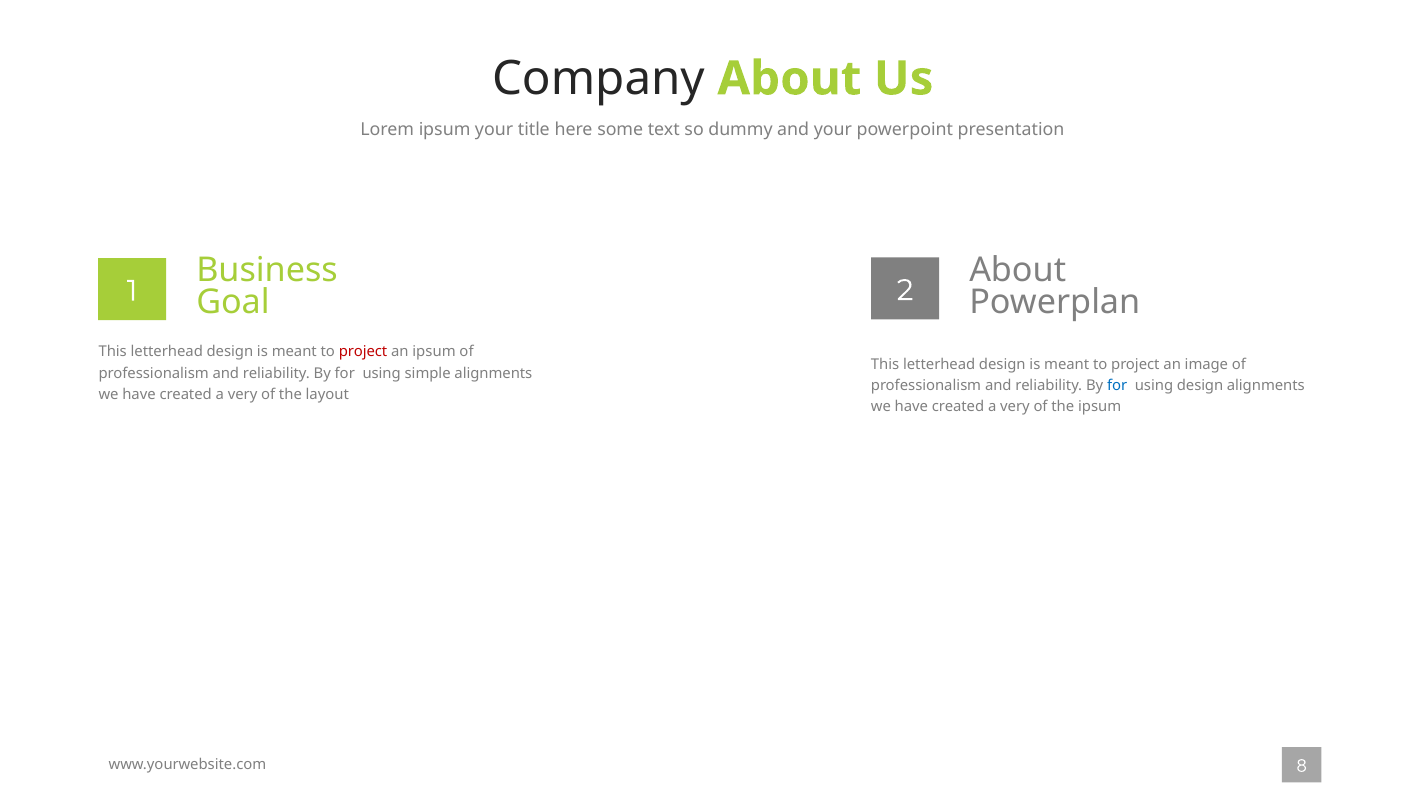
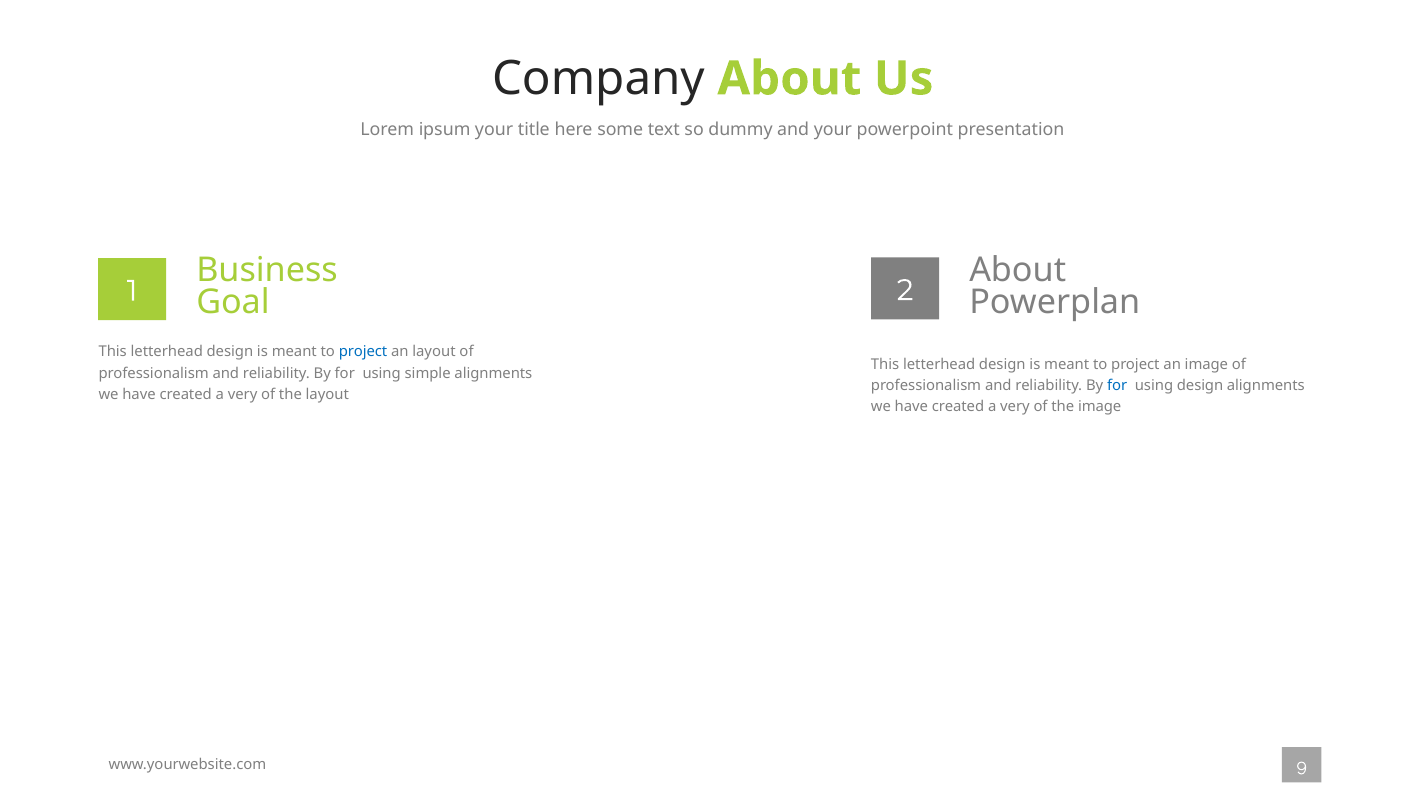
project at (363, 352) colour: red -> blue
an ipsum: ipsum -> layout
the ipsum: ipsum -> image
8: 8 -> 9
